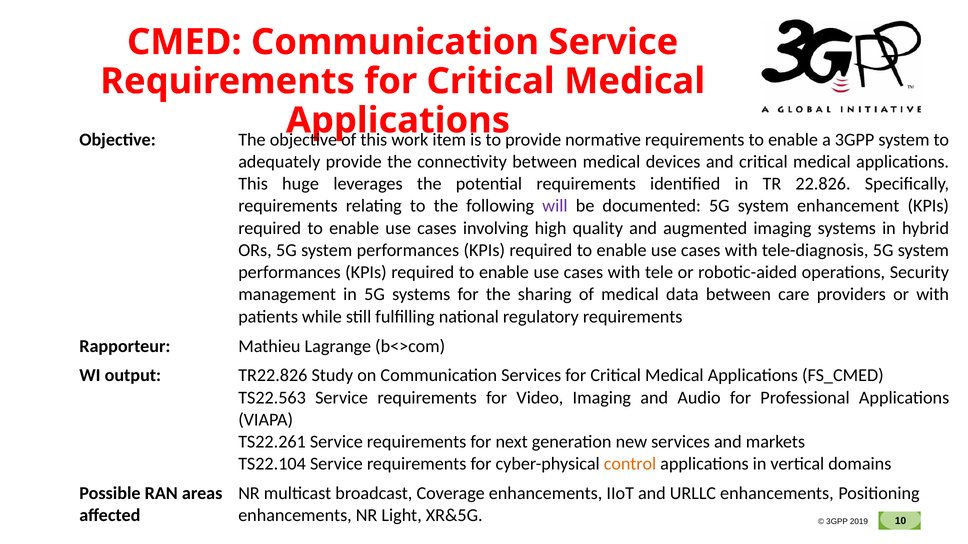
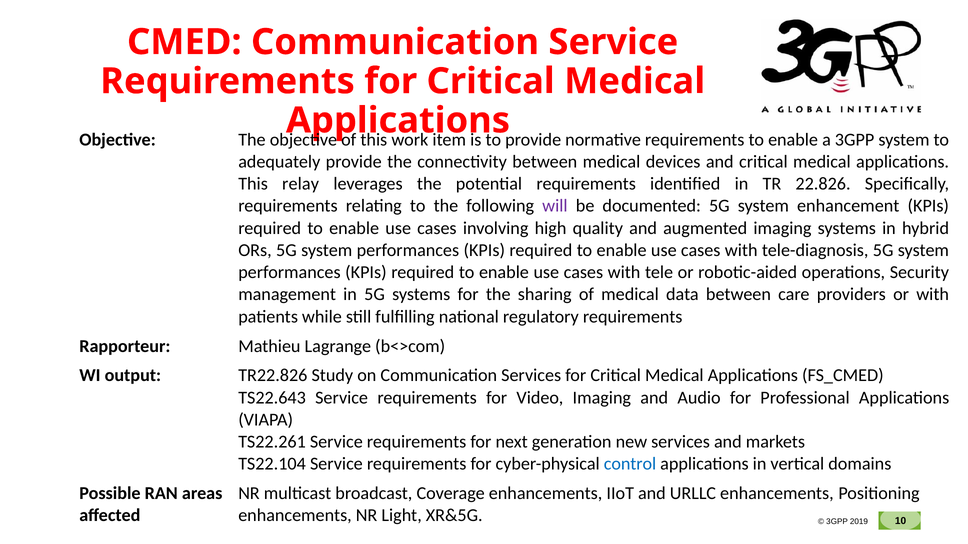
huge: huge -> relay
TS22.563: TS22.563 -> TS22.643
control colour: orange -> blue
